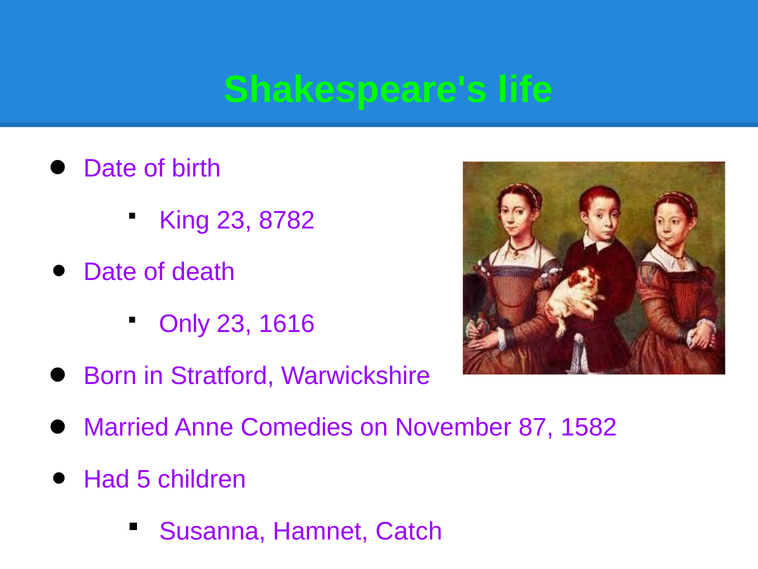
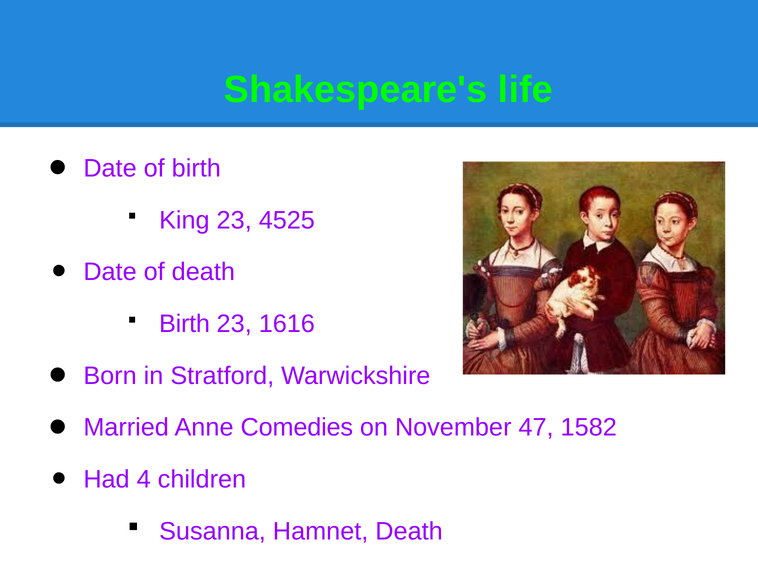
8782: 8782 -> 4525
Only at (185, 324): Only -> Birth
87: 87 -> 47
5: 5 -> 4
Hamnet Catch: Catch -> Death
